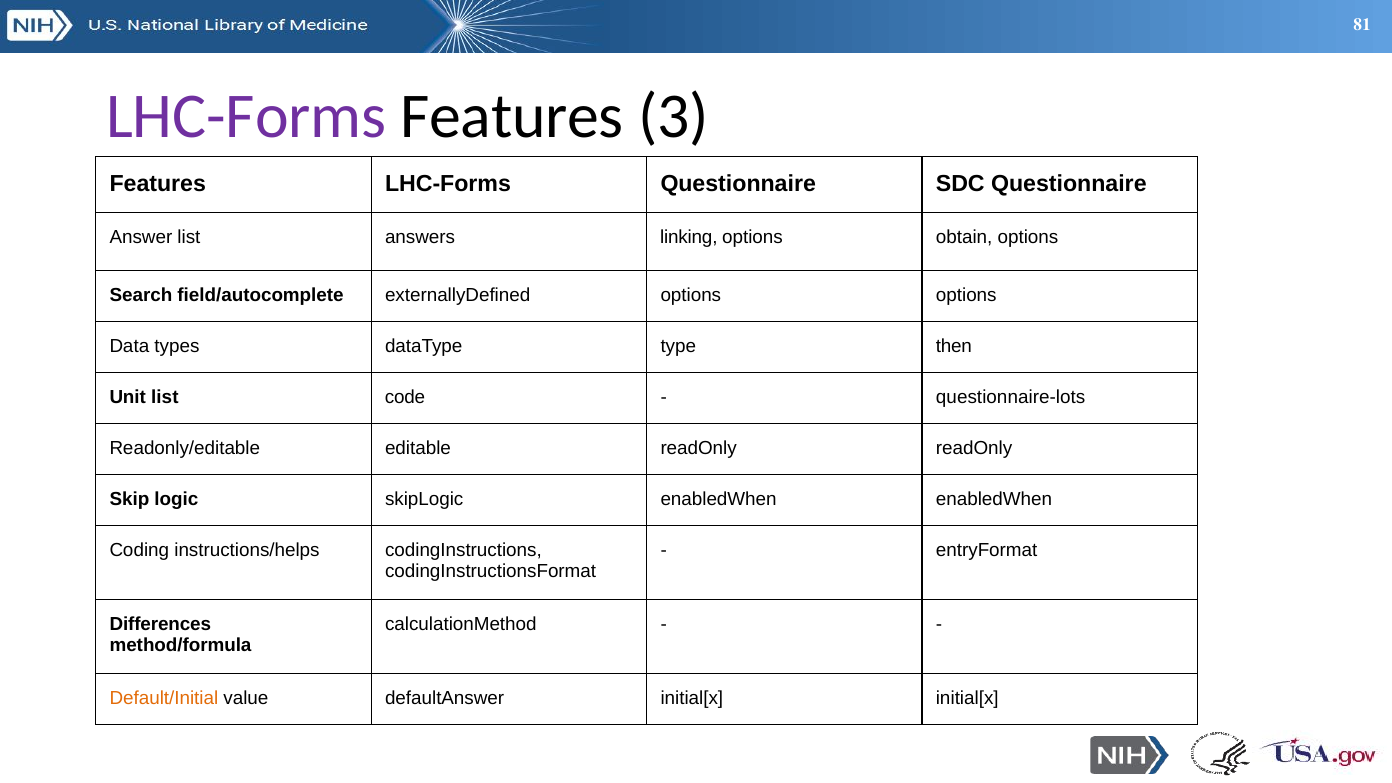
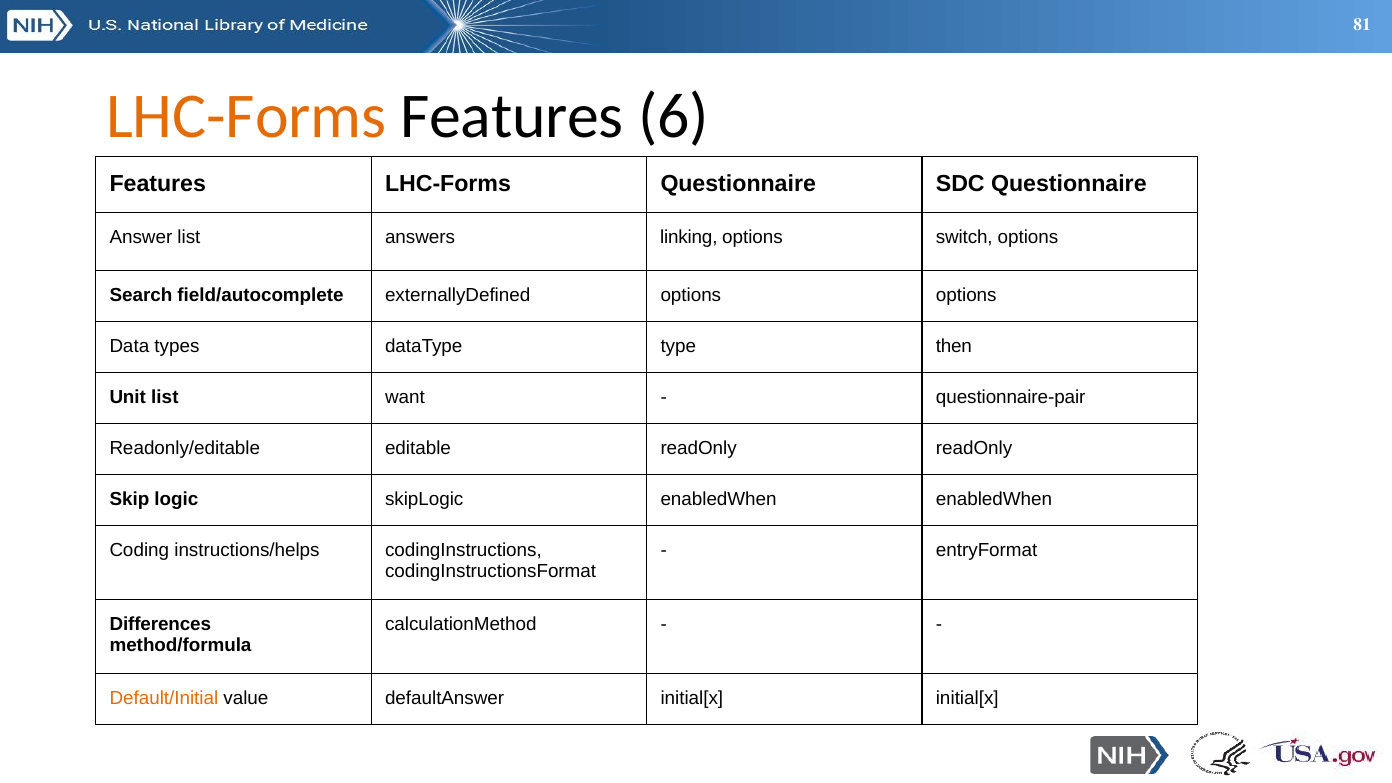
LHC-Forms at (246, 117) colour: purple -> orange
3: 3 -> 6
obtain: obtain -> switch
code: code -> want
questionnaire-lots: questionnaire-lots -> questionnaire-pair
